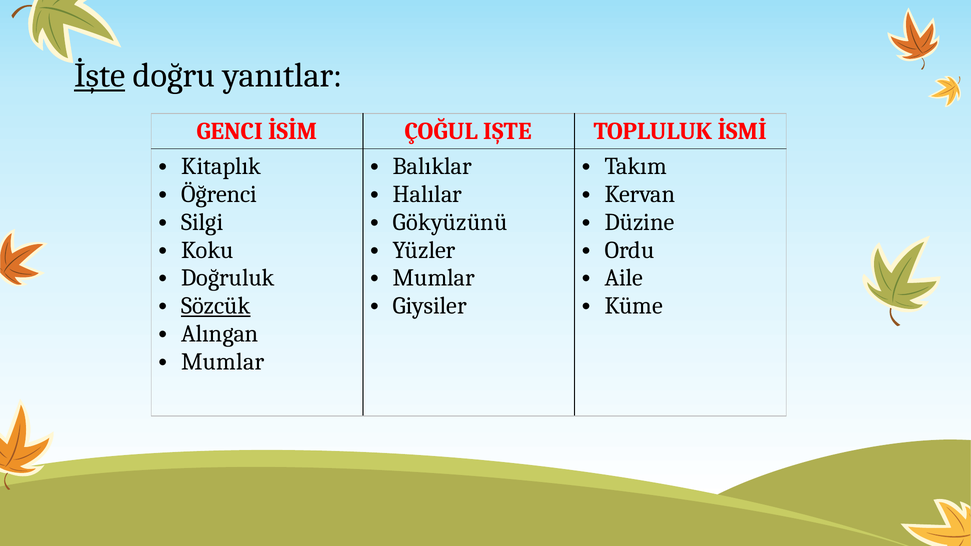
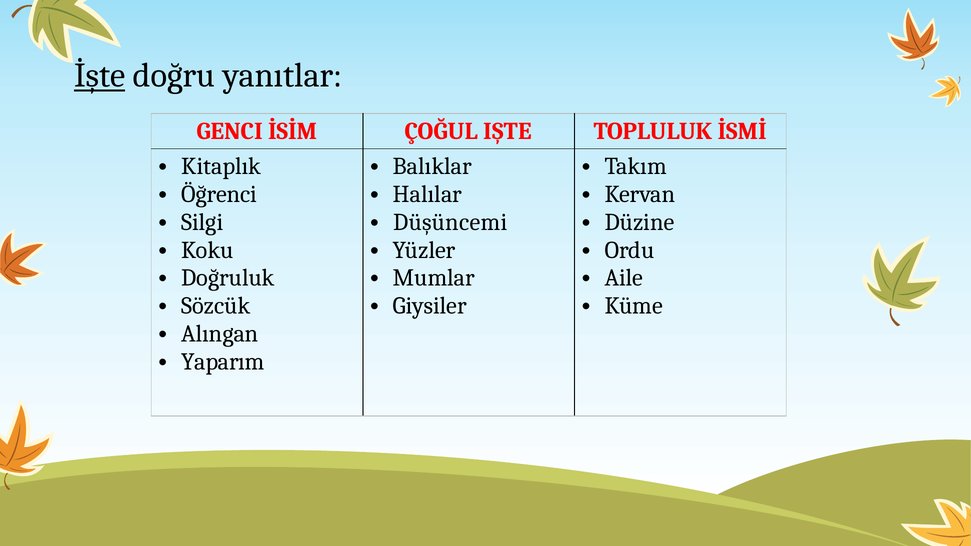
Gökyüzünü: Gökyüzünü -> Düşüncemi
Sözcük underline: present -> none
Mumlar at (223, 362): Mumlar -> Yaparım
